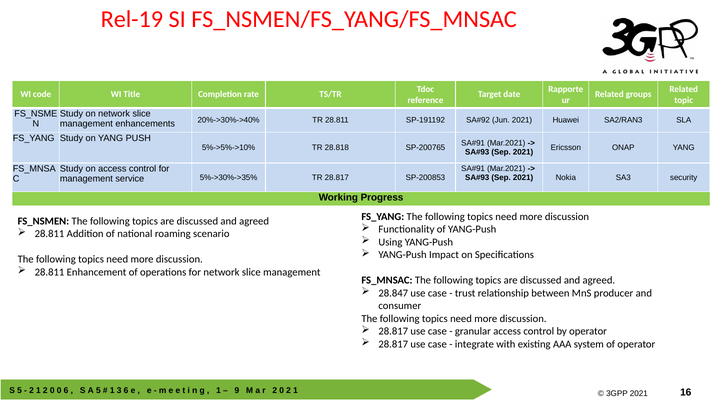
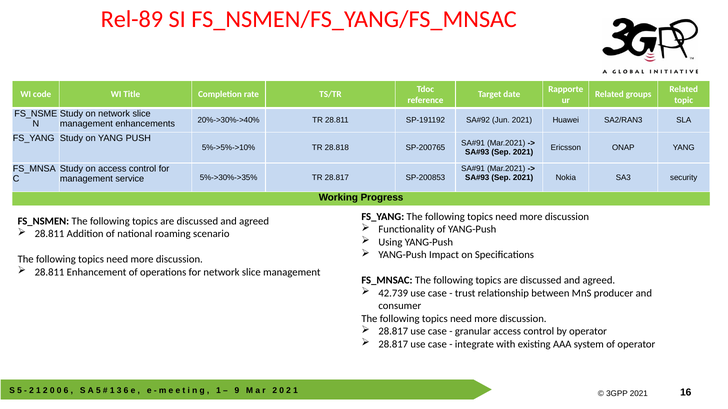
Rel-19: Rel-19 -> Rel-89
28.847: 28.847 -> 42.739
